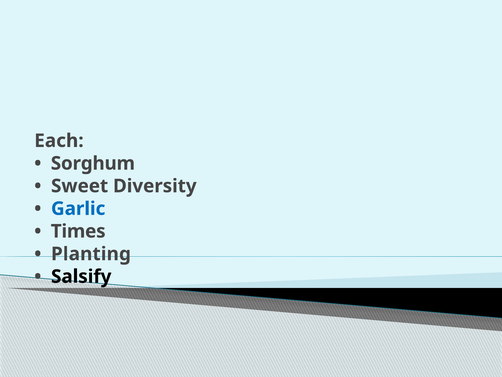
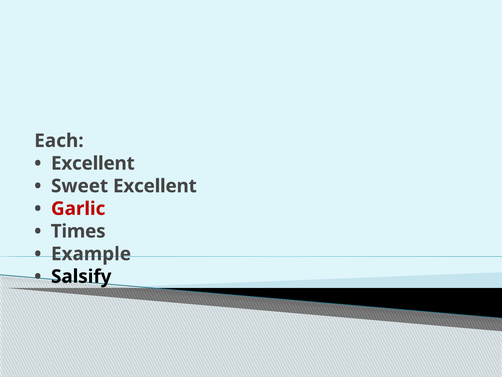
Sorghum at (93, 163): Sorghum -> Excellent
Sweet Diversity: Diversity -> Excellent
Garlic colour: blue -> red
Planting: Planting -> Example
